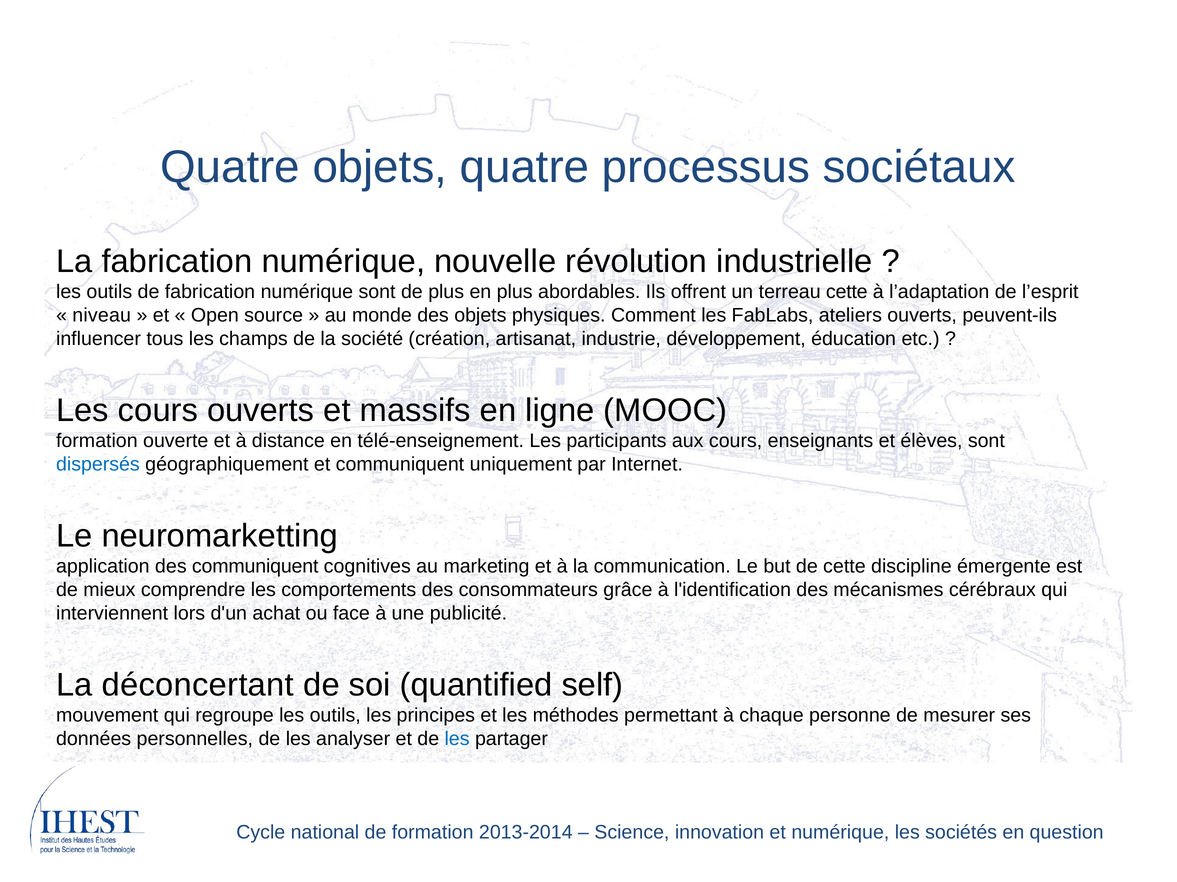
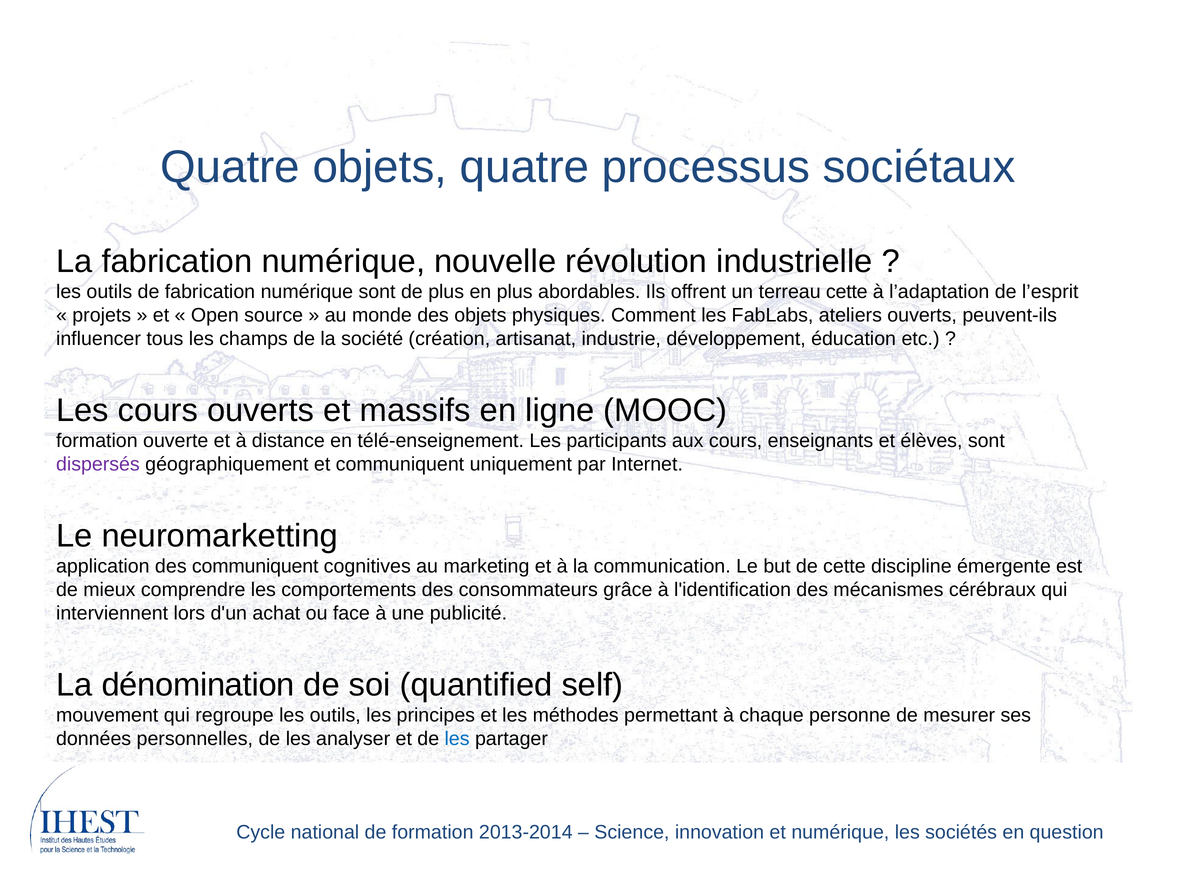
niveau: niveau -> projets
dispersés colour: blue -> purple
déconcertant: déconcertant -> dénomination
